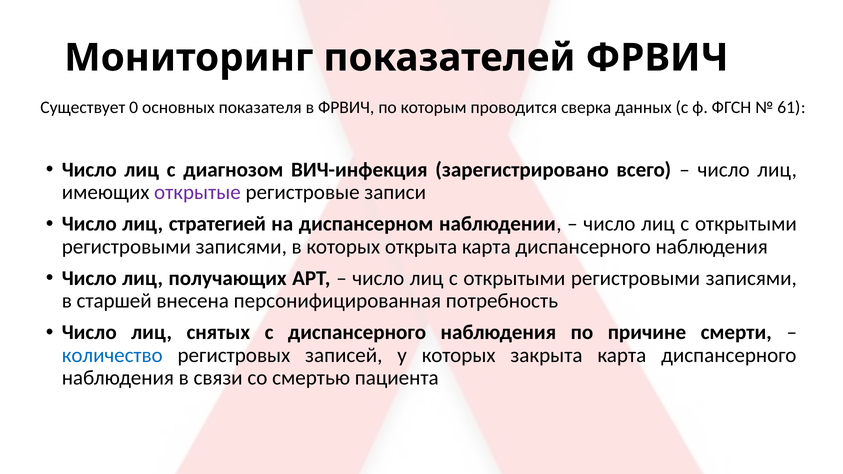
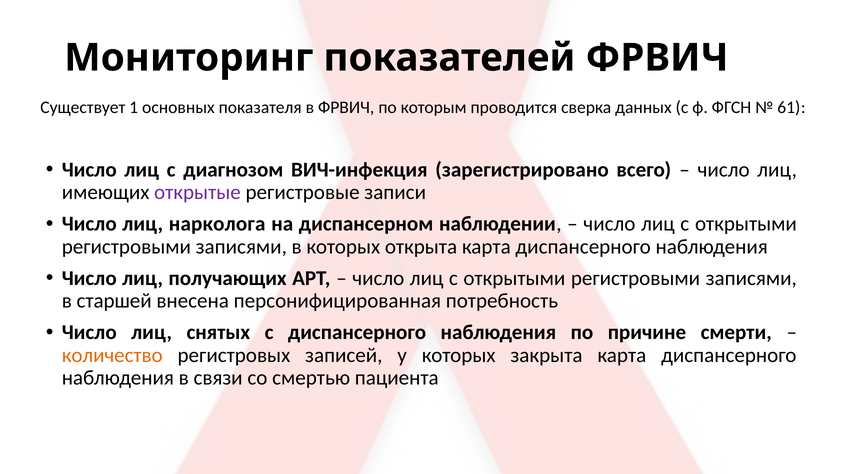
0: 0 -> 1
стратегией: стратегией -> нарколога
количество colour: blue -> orange
